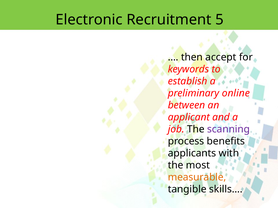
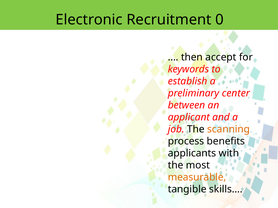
5: 5 -> 0
online: online -> center
scanning colour: purple -> orange
